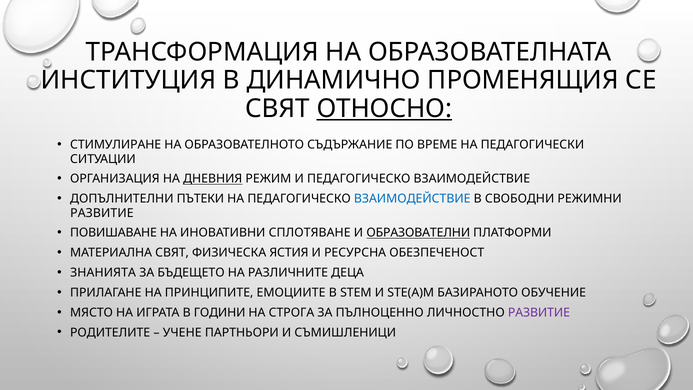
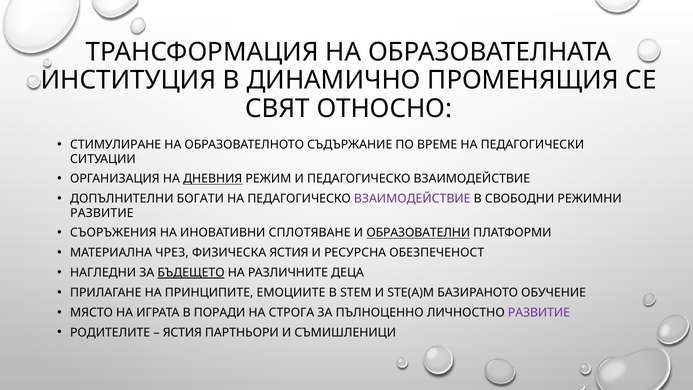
ОТНОСНО underline: present -> none
ПЪТЕКИ: ПЪТЕКИ -> БОГАТИ
ВЗАИМОДЕЙСТВИЕ at (412, 199) colour: blue -> purple
ПОВИШАВАНЕ: ПОВИШАВАНЕ -> СЪОРЪЖЕНИЯ
МАТЕРИАЛНА СВЯТ: СВЯТ -> ЧРЕЗ
ЗНАНИЯТА: ЗНАНИЯТА -> НАГЛЕДНИ
БЪДЕЩЕТО underline: none -> present
ГОДИНИ: ГОДИНИ -> ПОРАДИ
УЧЕНЕ at (182, 332): УЧЕНЕ -> ЯСТИЯ
